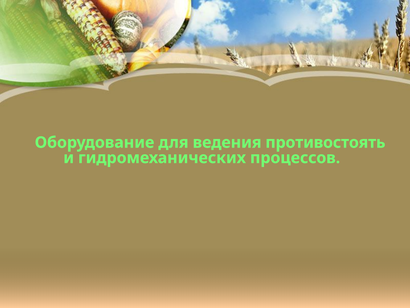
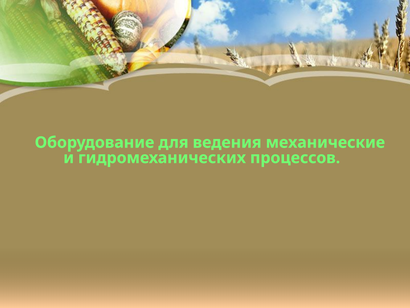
противостоять: противостоять -> механические
